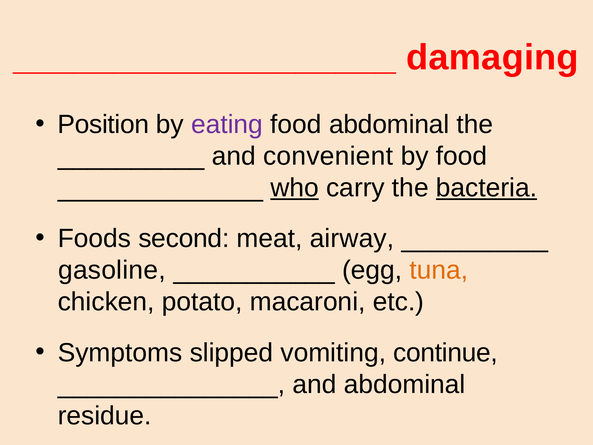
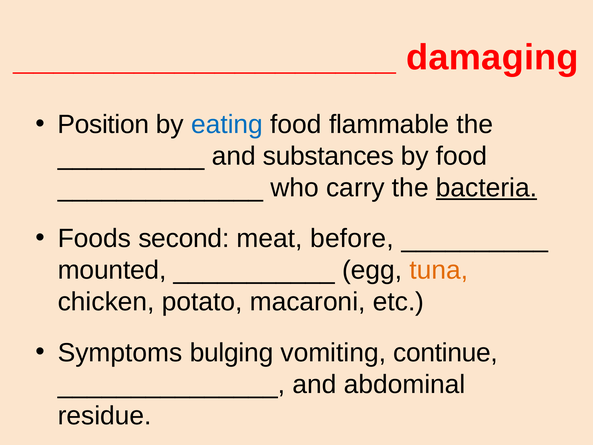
eating colour: purple -> blue
food abdominal: abdominal -> flammable
convenient: convenient -> substances
who underline: present -> none
airway: airway -> before
gasoline: gasoline -> mounted
slipped: slipped -> bulging
